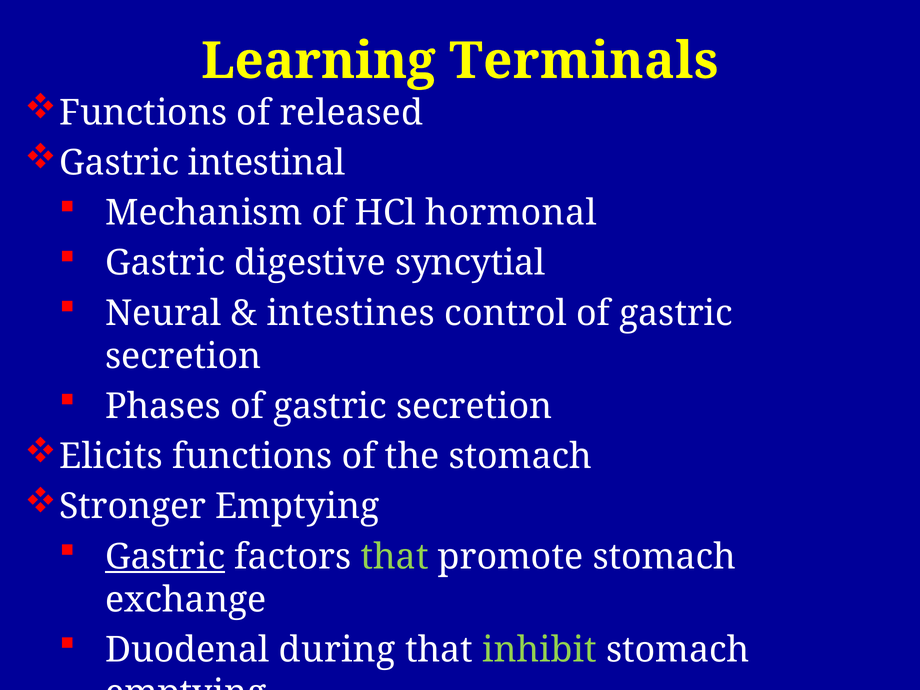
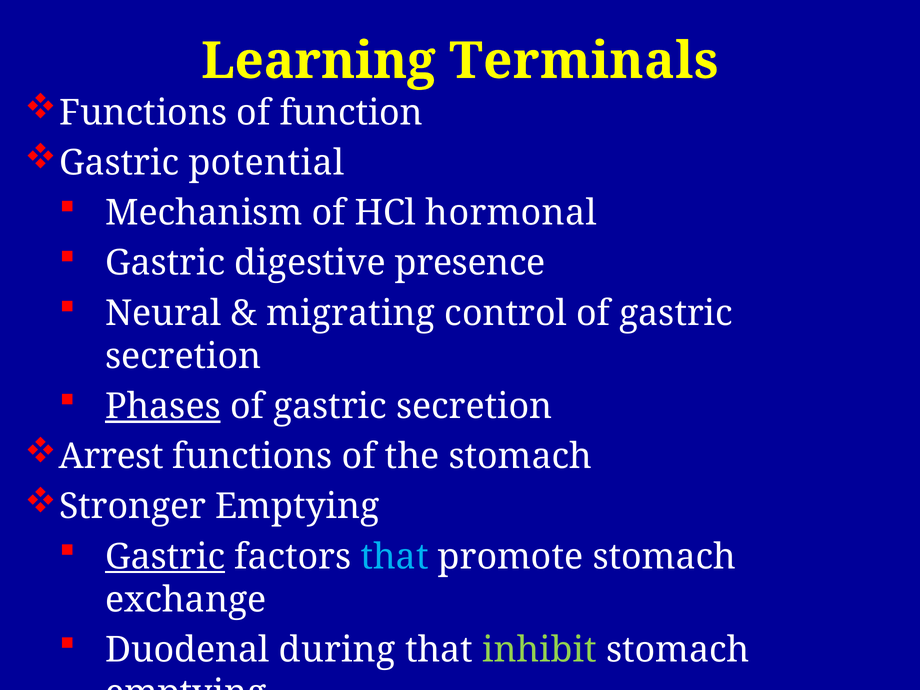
released: released -> function
intestinal: intestinal -> potential
syncytial: syncytial -> presence
intestines: intestines -> migrating
Phases underline: none -> present
Elicits: Elicits -> Arrest
that at (395, 557) colour: light green -> light blue
